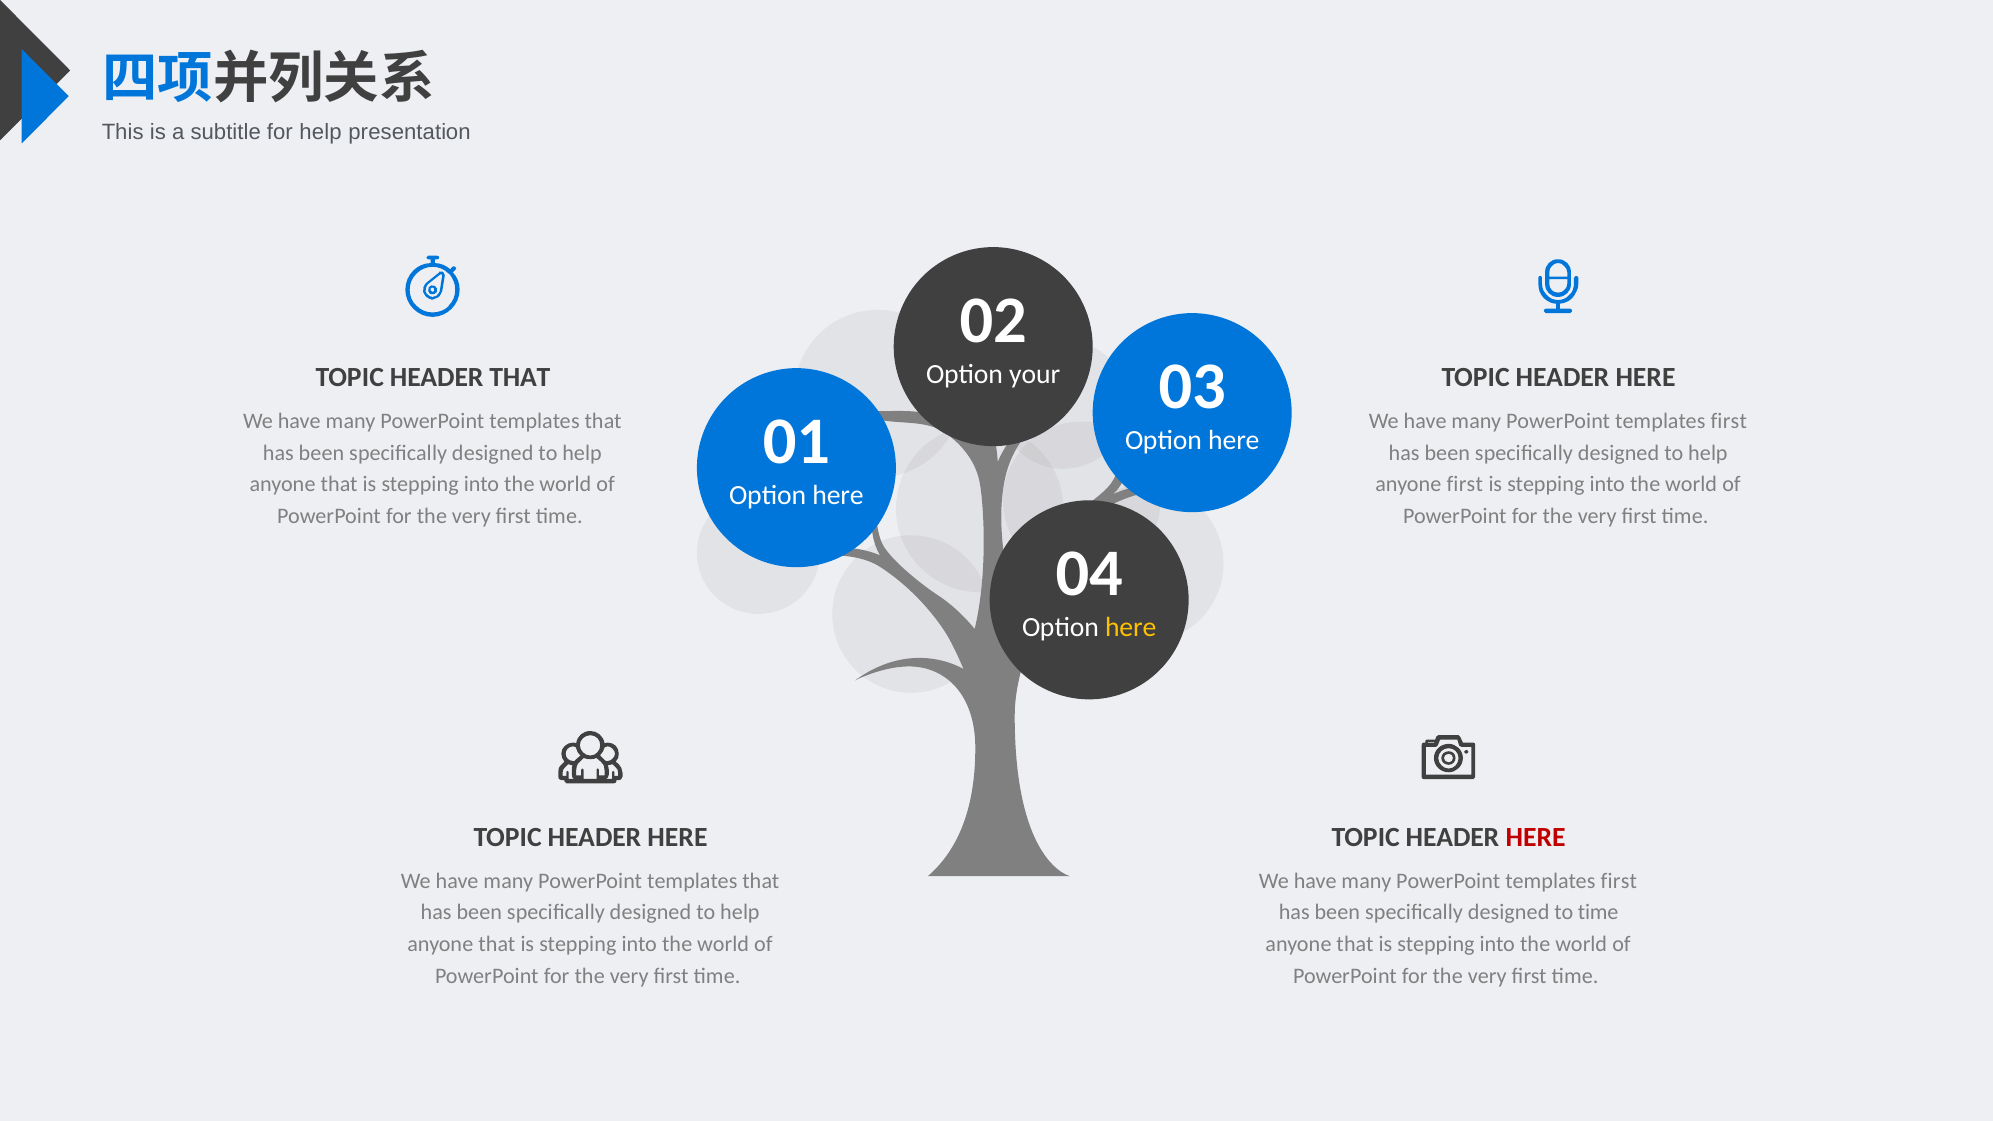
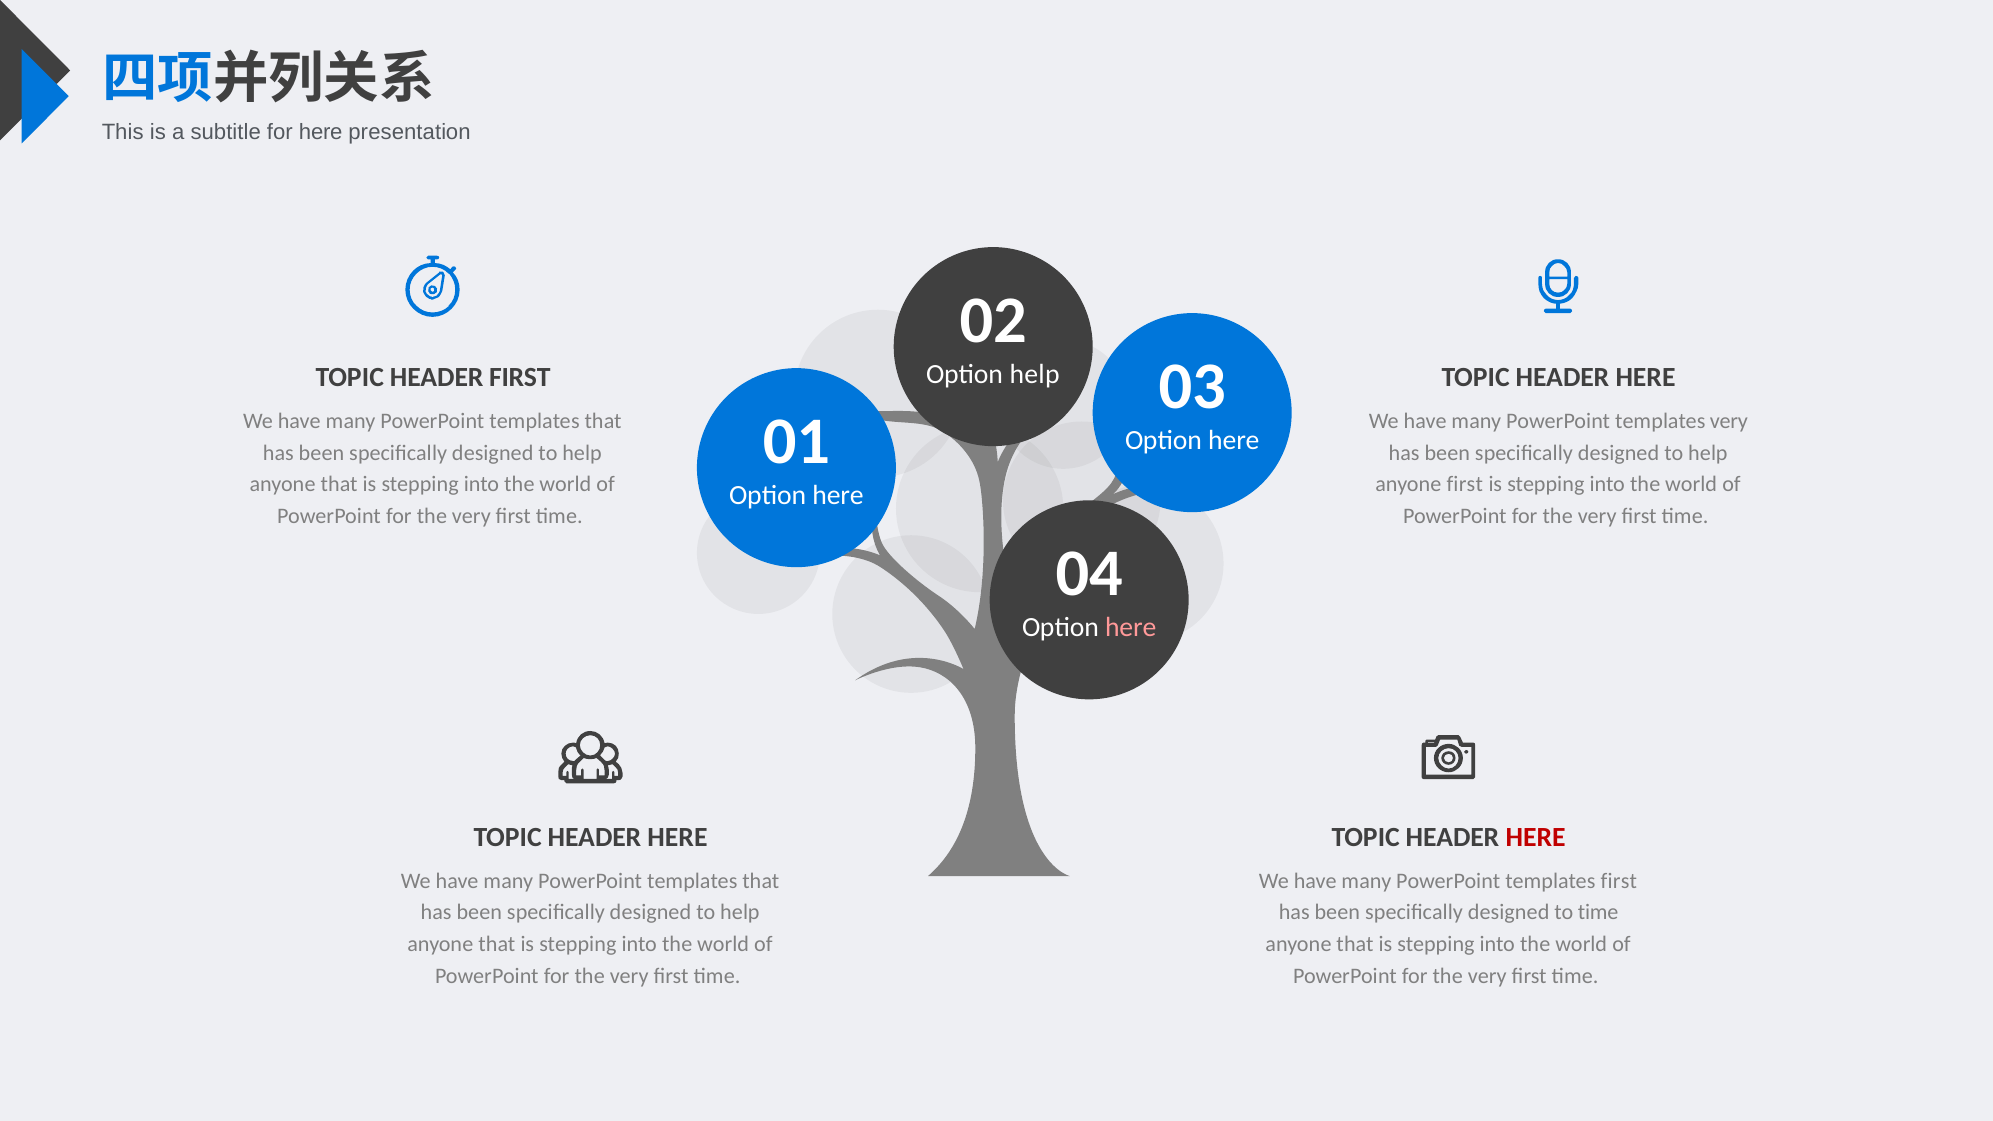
for help: help -> here
Option your: your -> help
HEADER THAT: THAT -> FIRST
first at (1729, 421): first -> very
here at (1131, 628) colour: yellow -> pink
